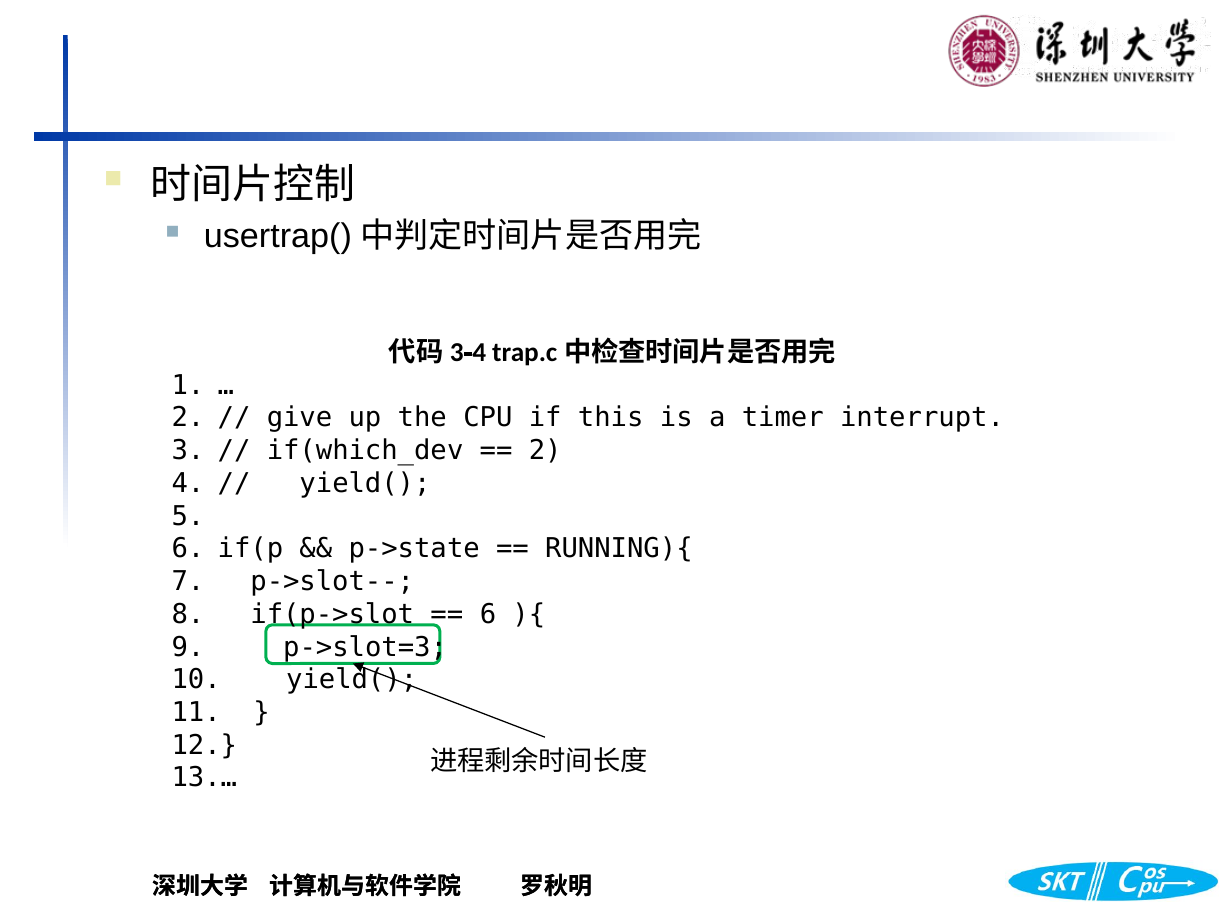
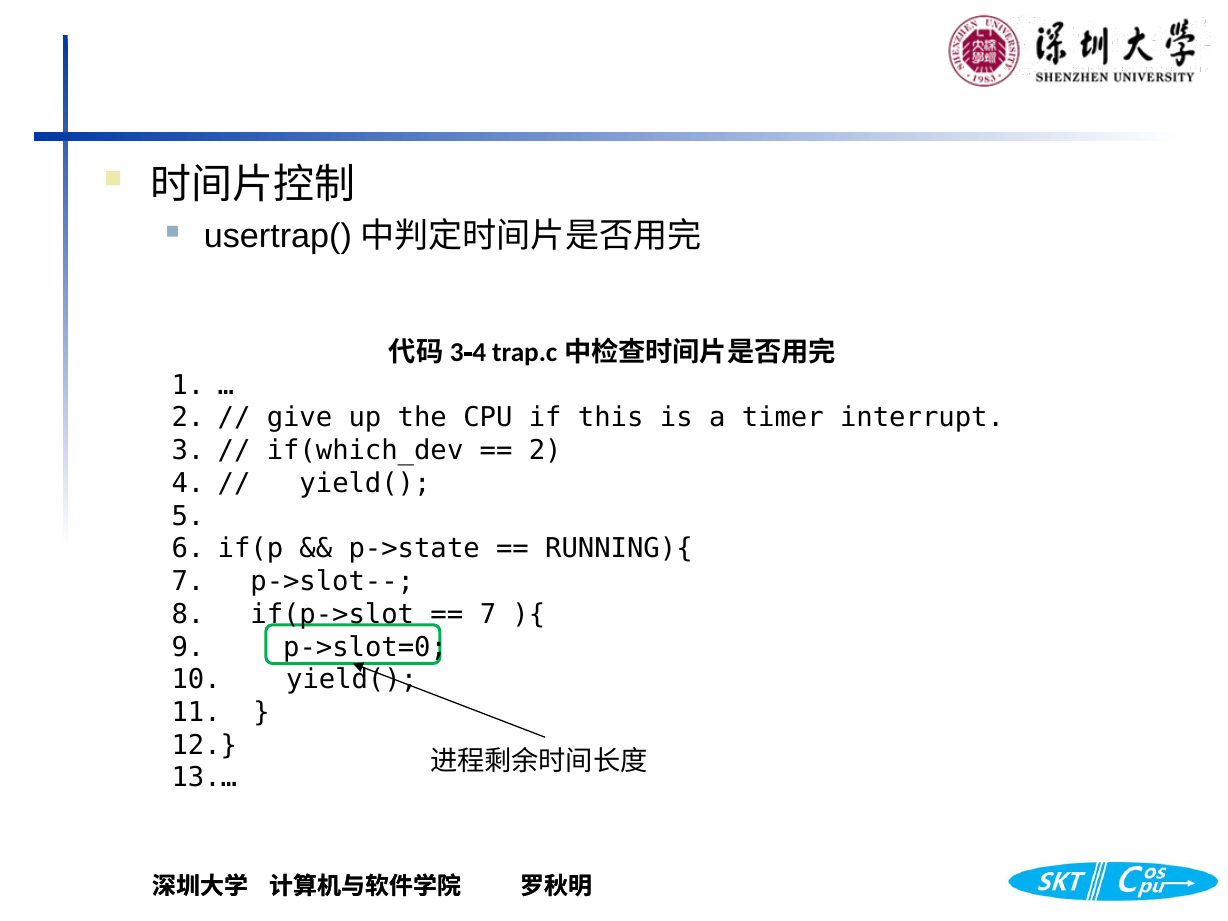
6 at (488, 614): 6 -> 7
p->slot=3: p->slot=3 -> p->slot=0
